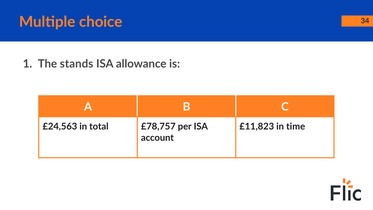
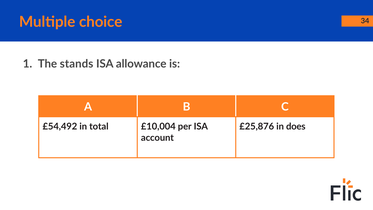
£24,563: £24,563 -> £54,492
£78,757: £78,757 -> £10,004
£11,823: £11,823 -> £25,876
time: time -> does
